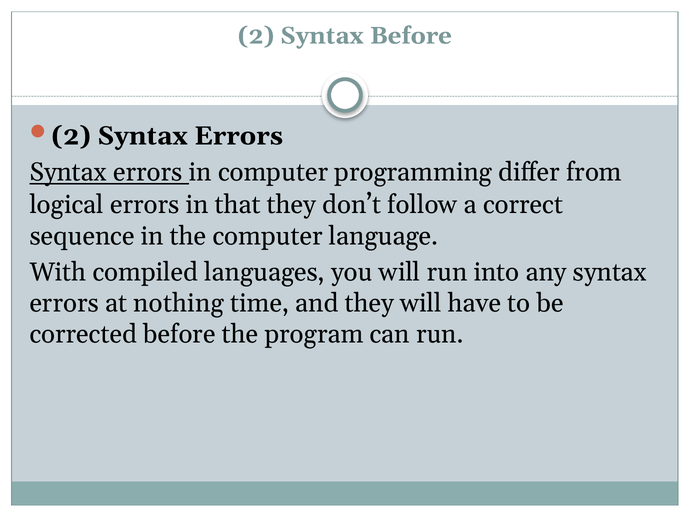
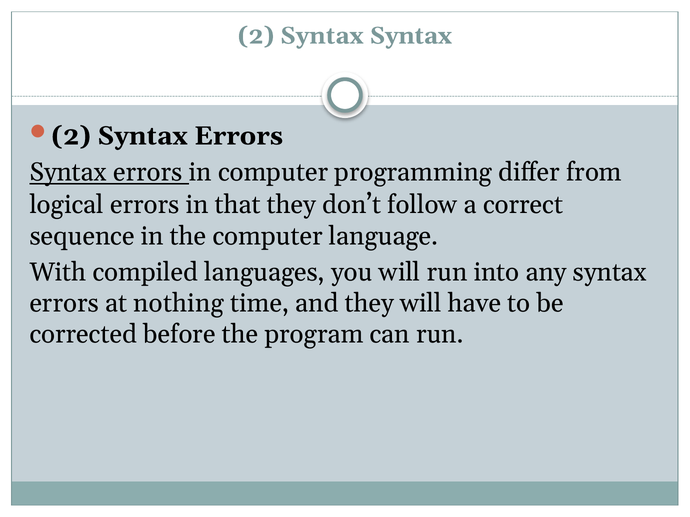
Syntax Before: Before -> Syntax
